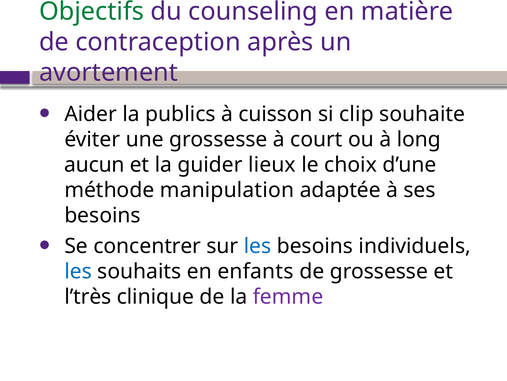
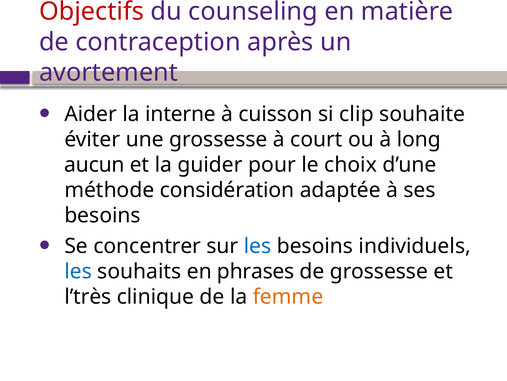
Objectifs colour: green -> red
publics: publics -> interne
lieux: lieux -> pour
manipulation: manipulation -> considération
enfants: enfants -> phrases
femme colour: purple -> orange
